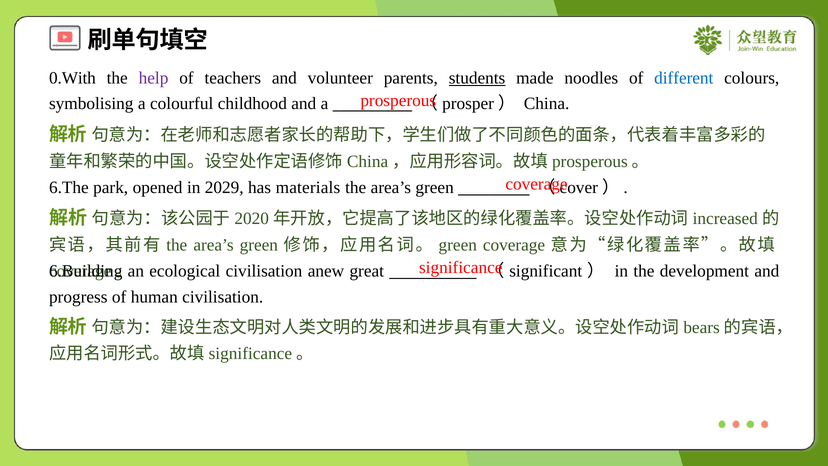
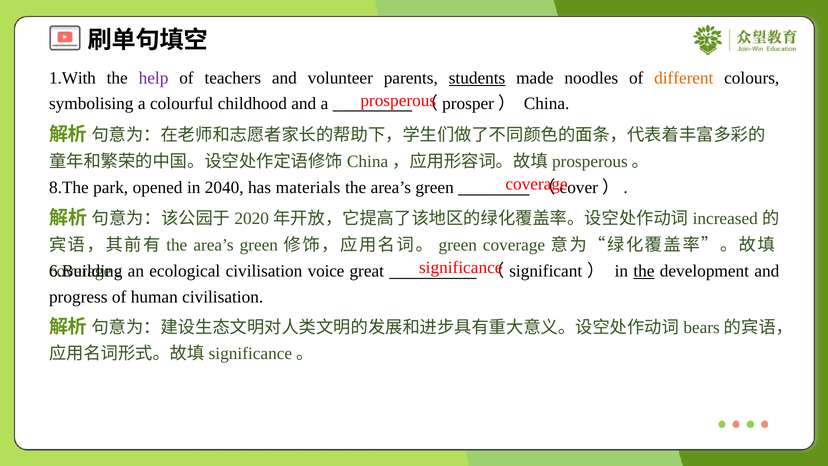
0.With: 0.With -> 1.With
different colour: blue -> orange
6.The: 6.The -> 8.The
2029: 2029 -> 2040
anew: anew -> voice
the at (644, 271) underline: none -> present
